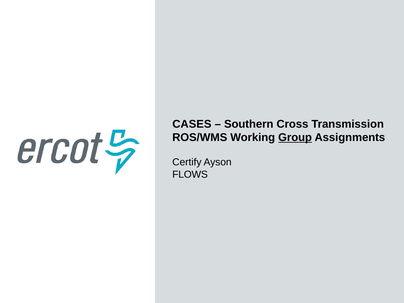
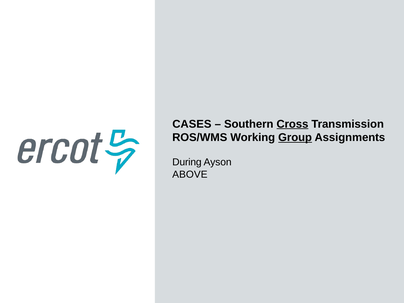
Cross underline: none -> present
Certify: Certify -> During
FLOWS: FLOWS -> ABOVE
